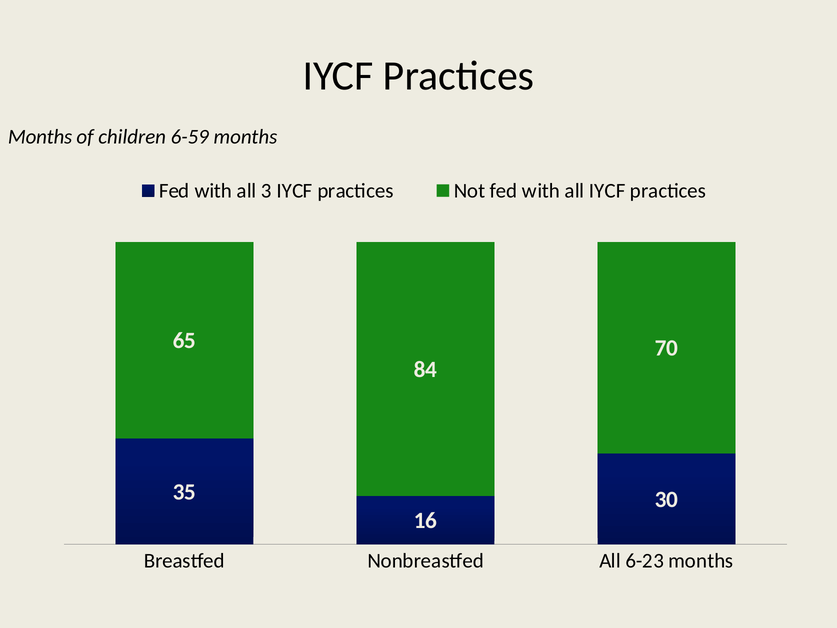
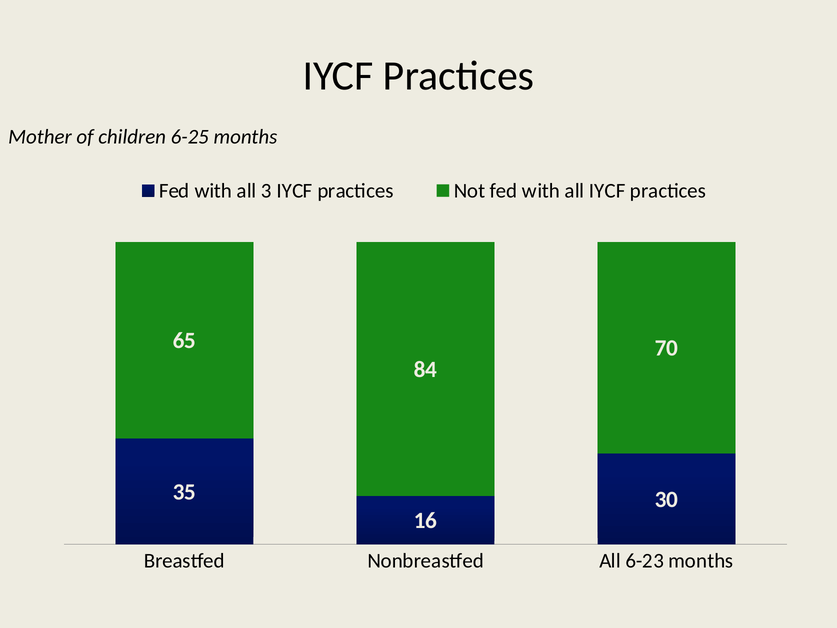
Months at (40, 137): Months -> Mother
6-59: 6-59 -> 6-25
